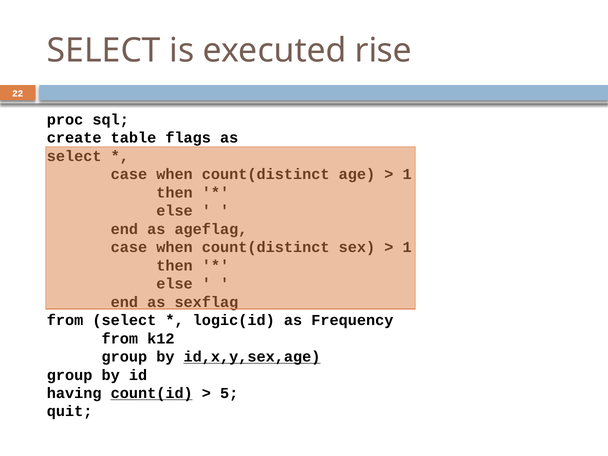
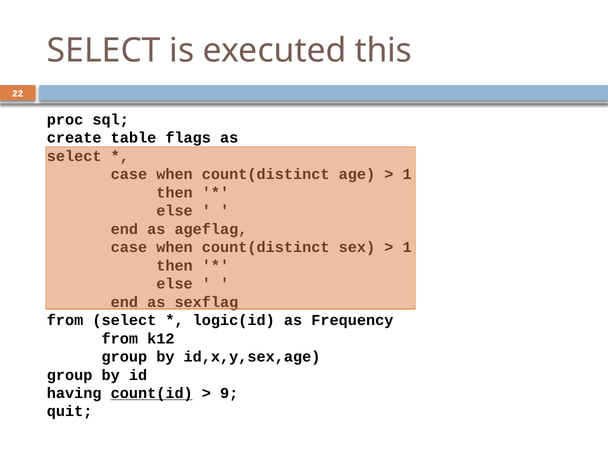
rise: rise -> this
id,x,y,sex,age underline: present -> none
5: 5 -> 9
